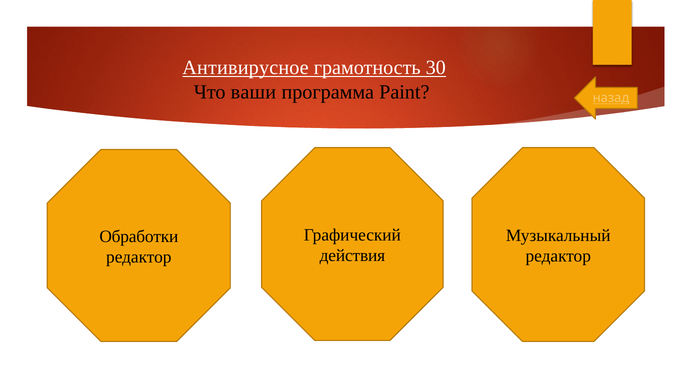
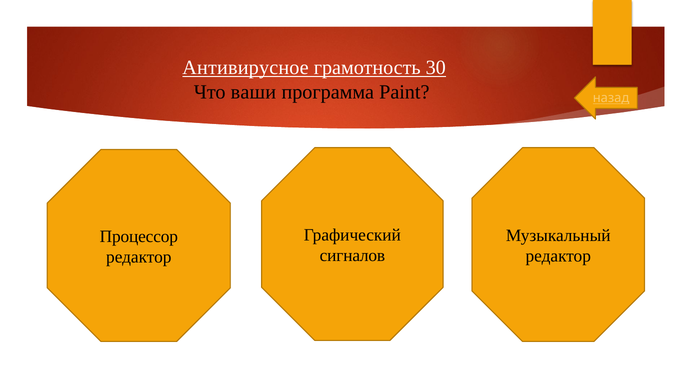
Обработки: Обработки -> Процессор
действия: действия -> сигналов
